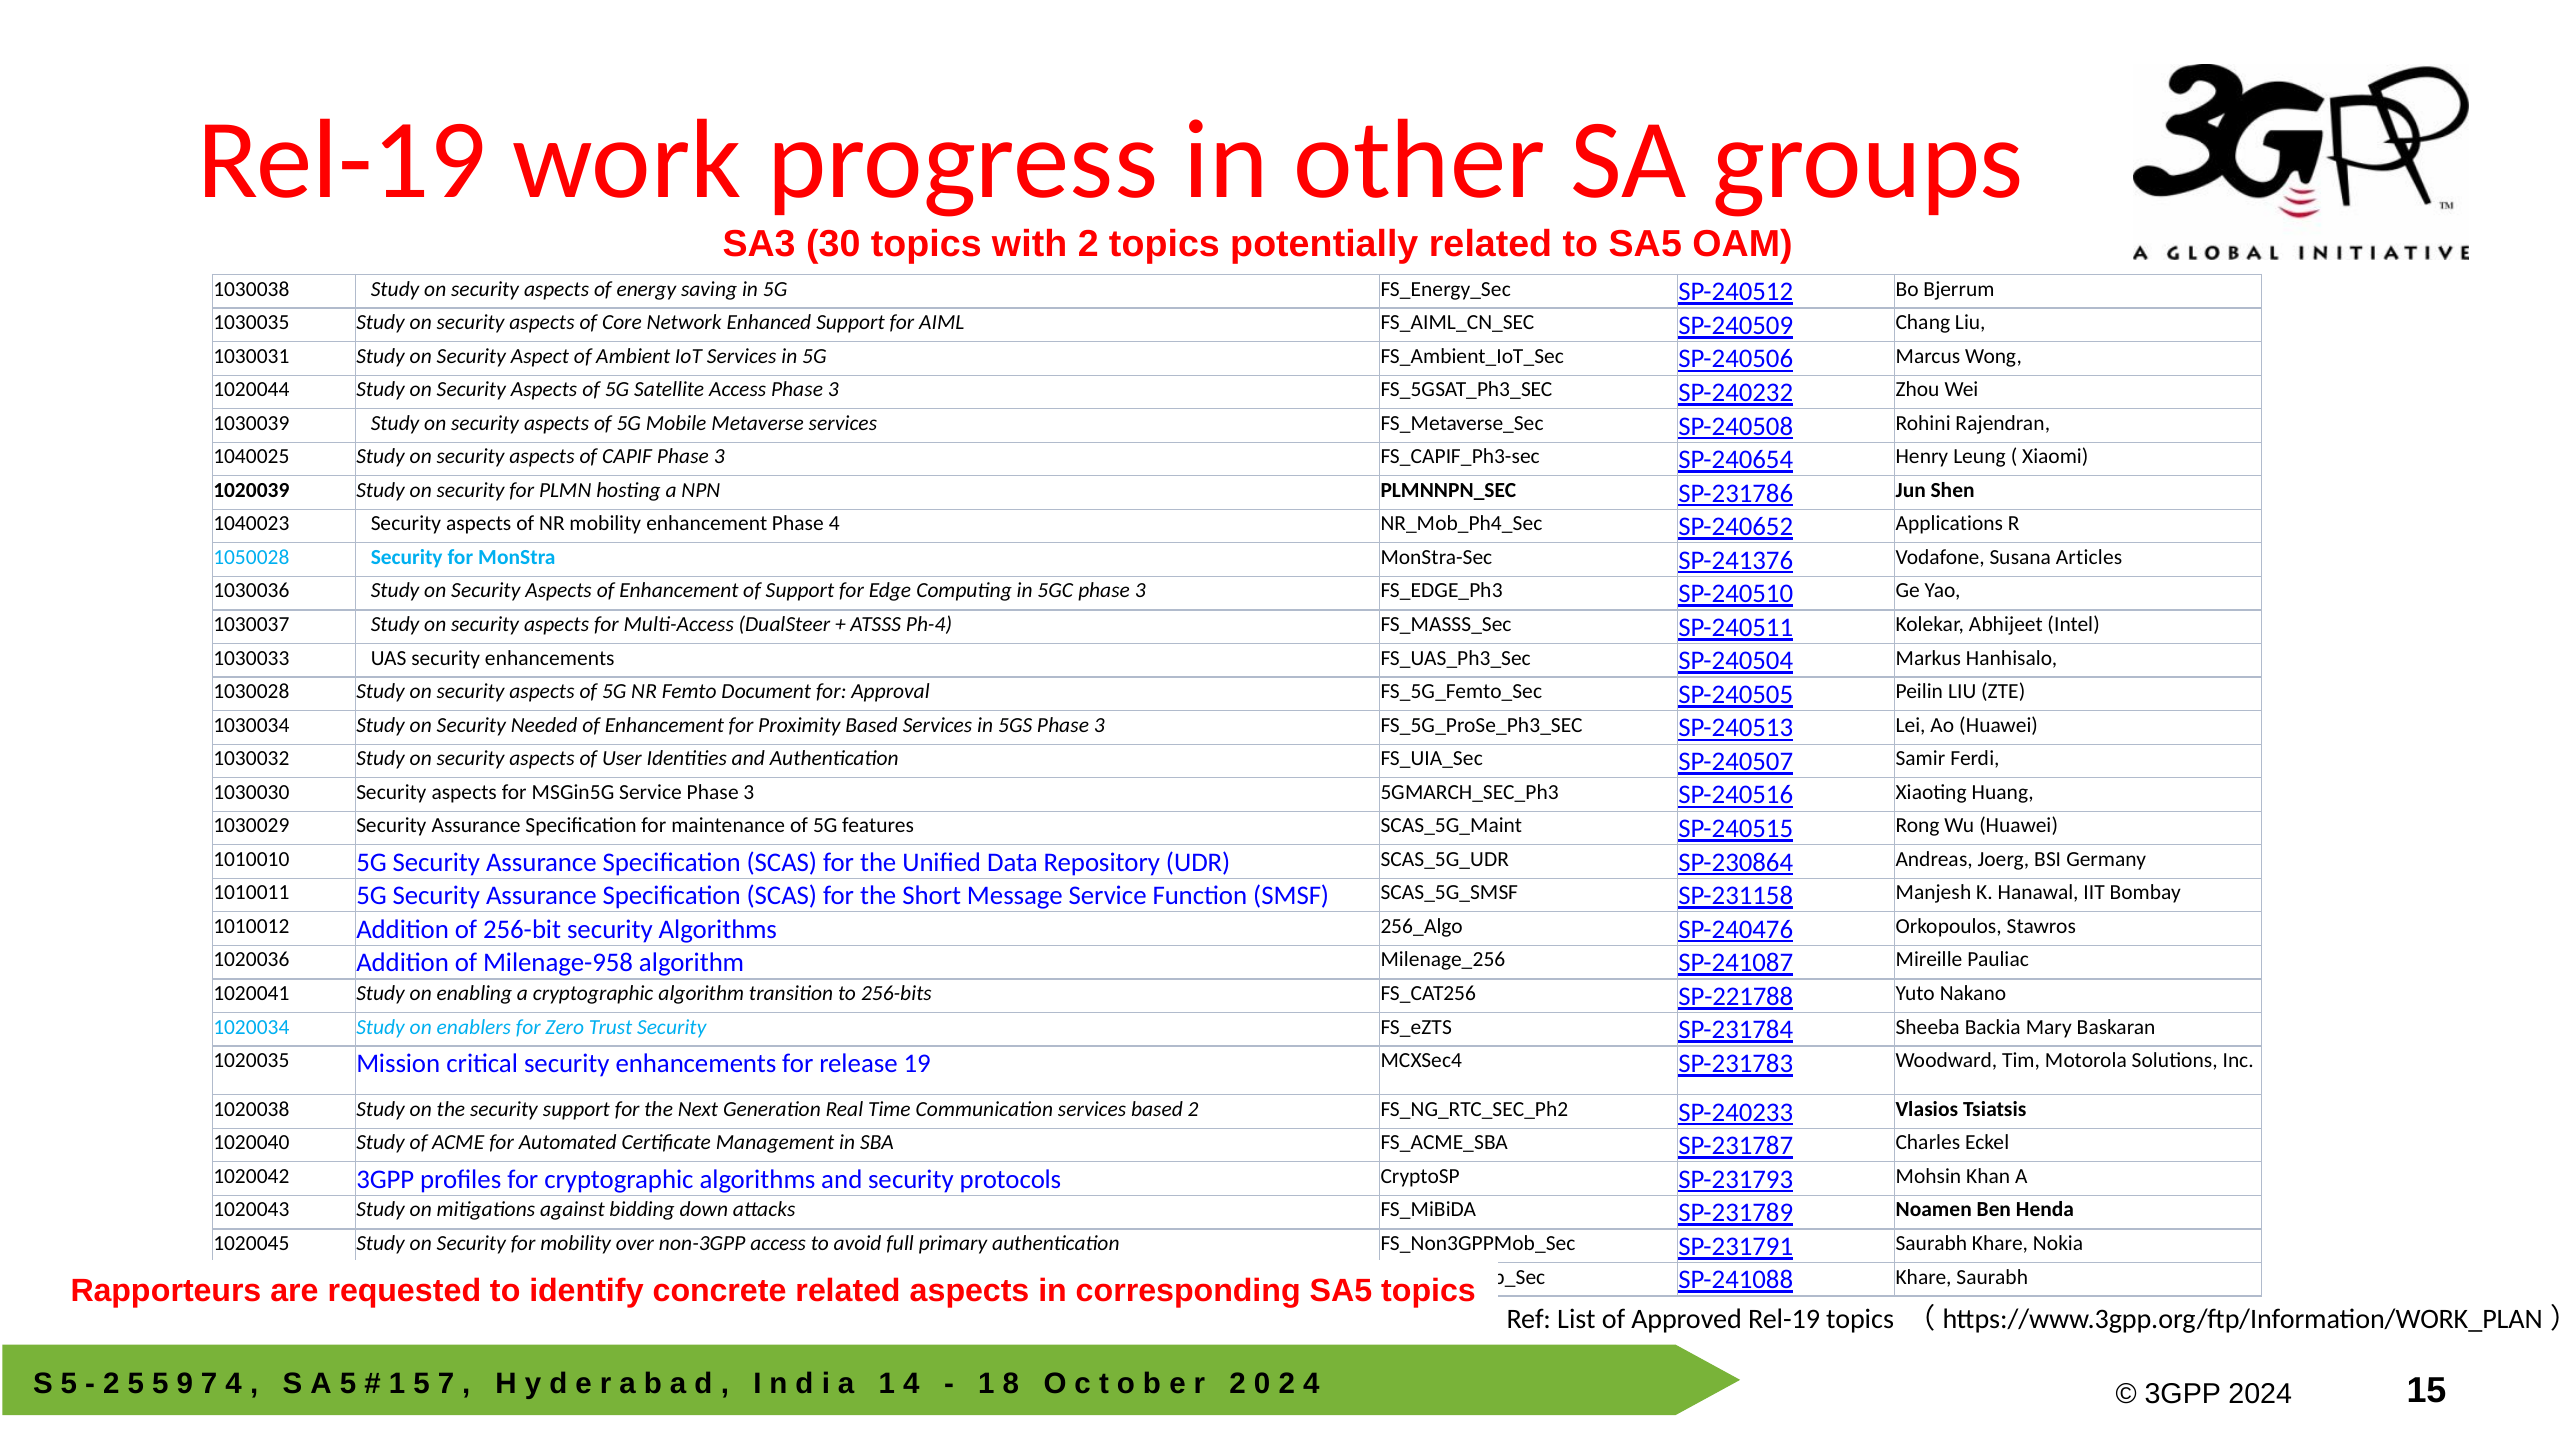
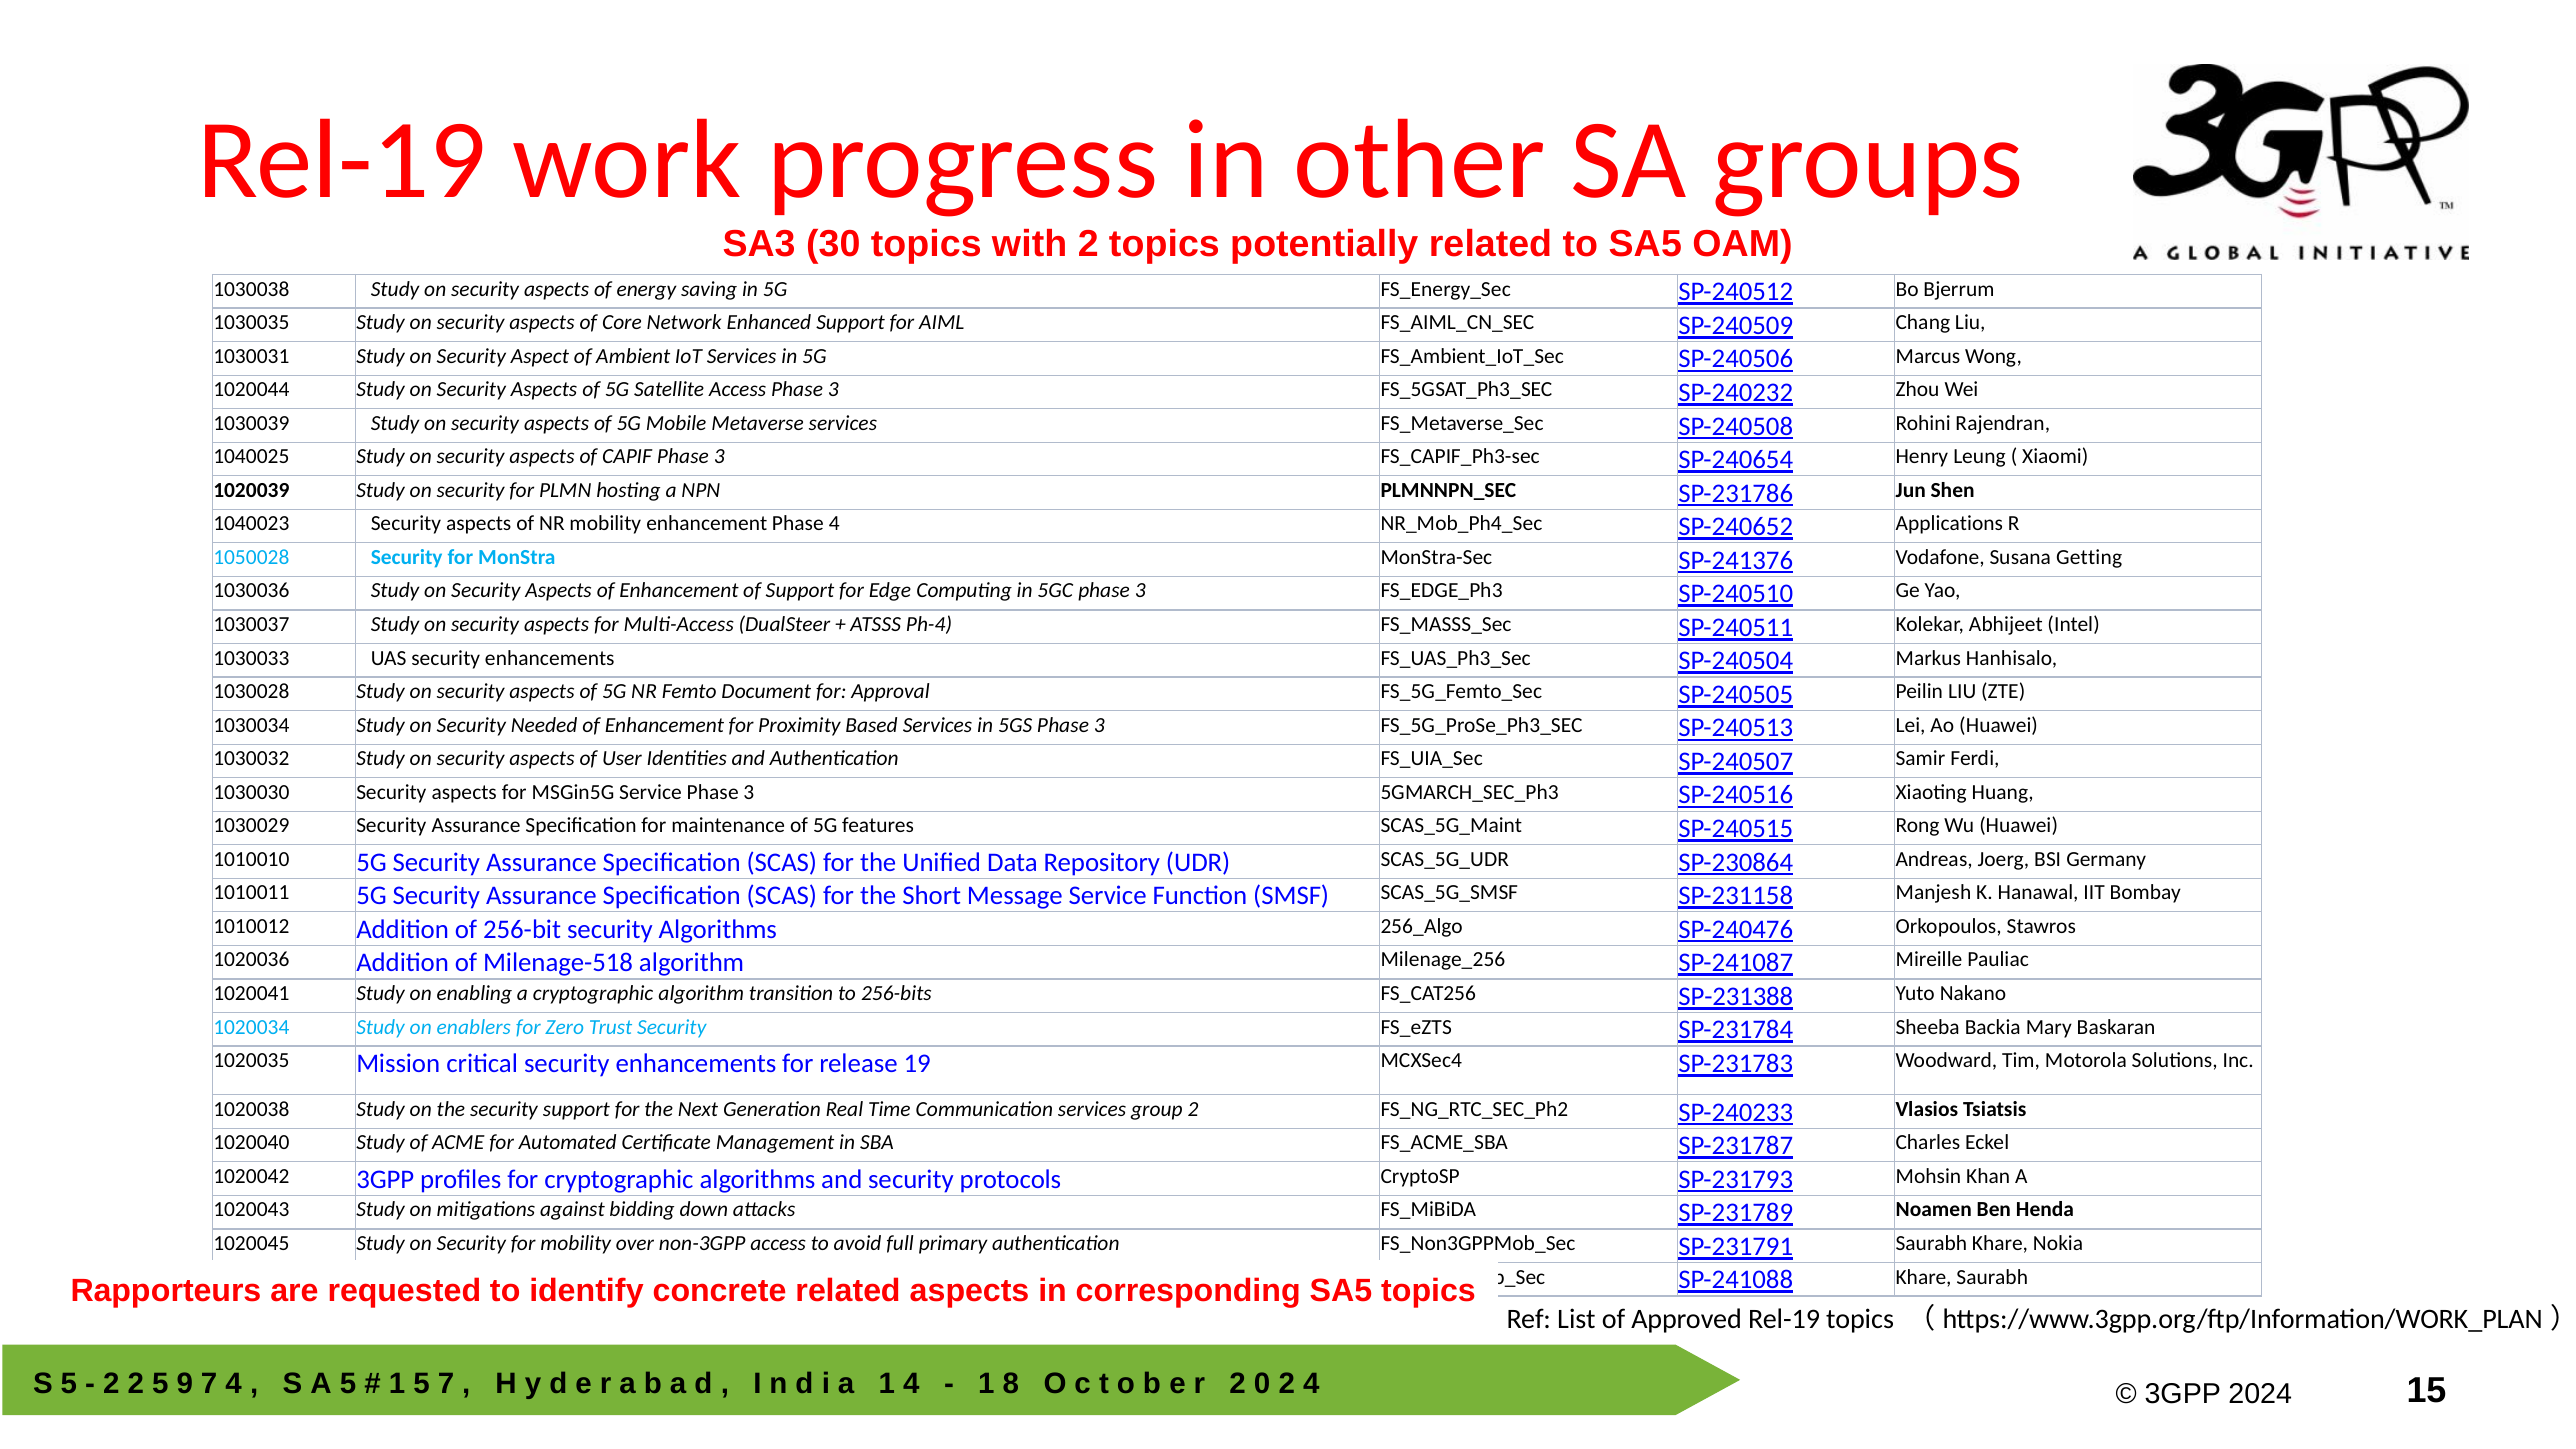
Articles: Articles -> Getting
Milenage-958: Milenage-958 -> Milenage-518
SP-221788: SP-221788 -> SP-231388
services based: based -> group
2 5: 5 -> 2
